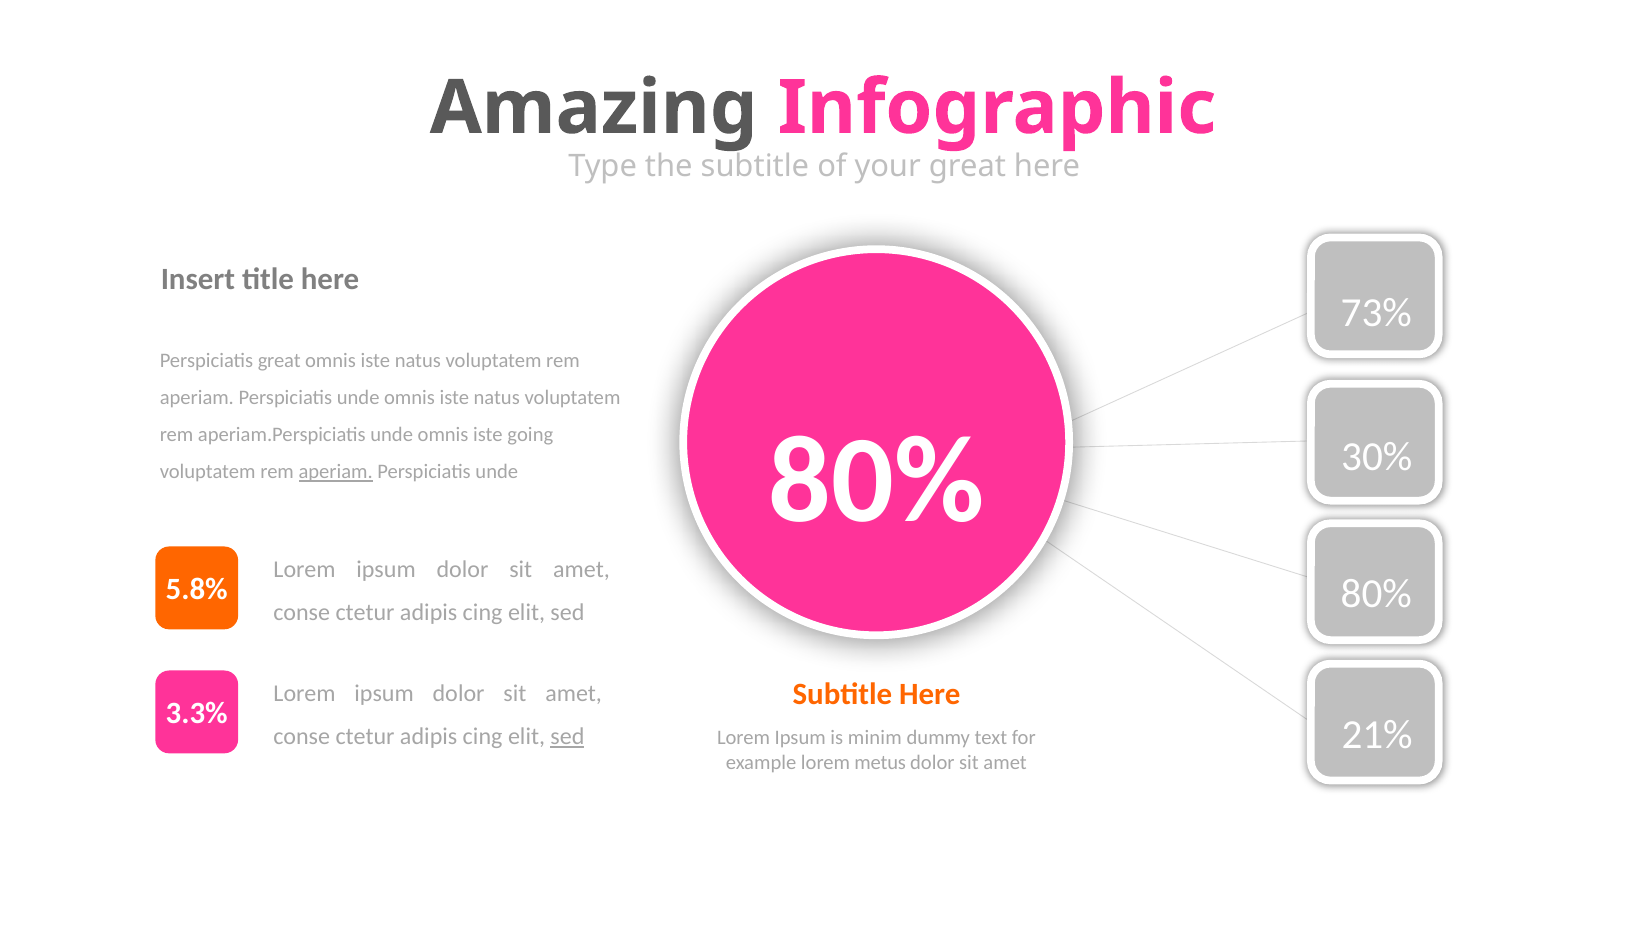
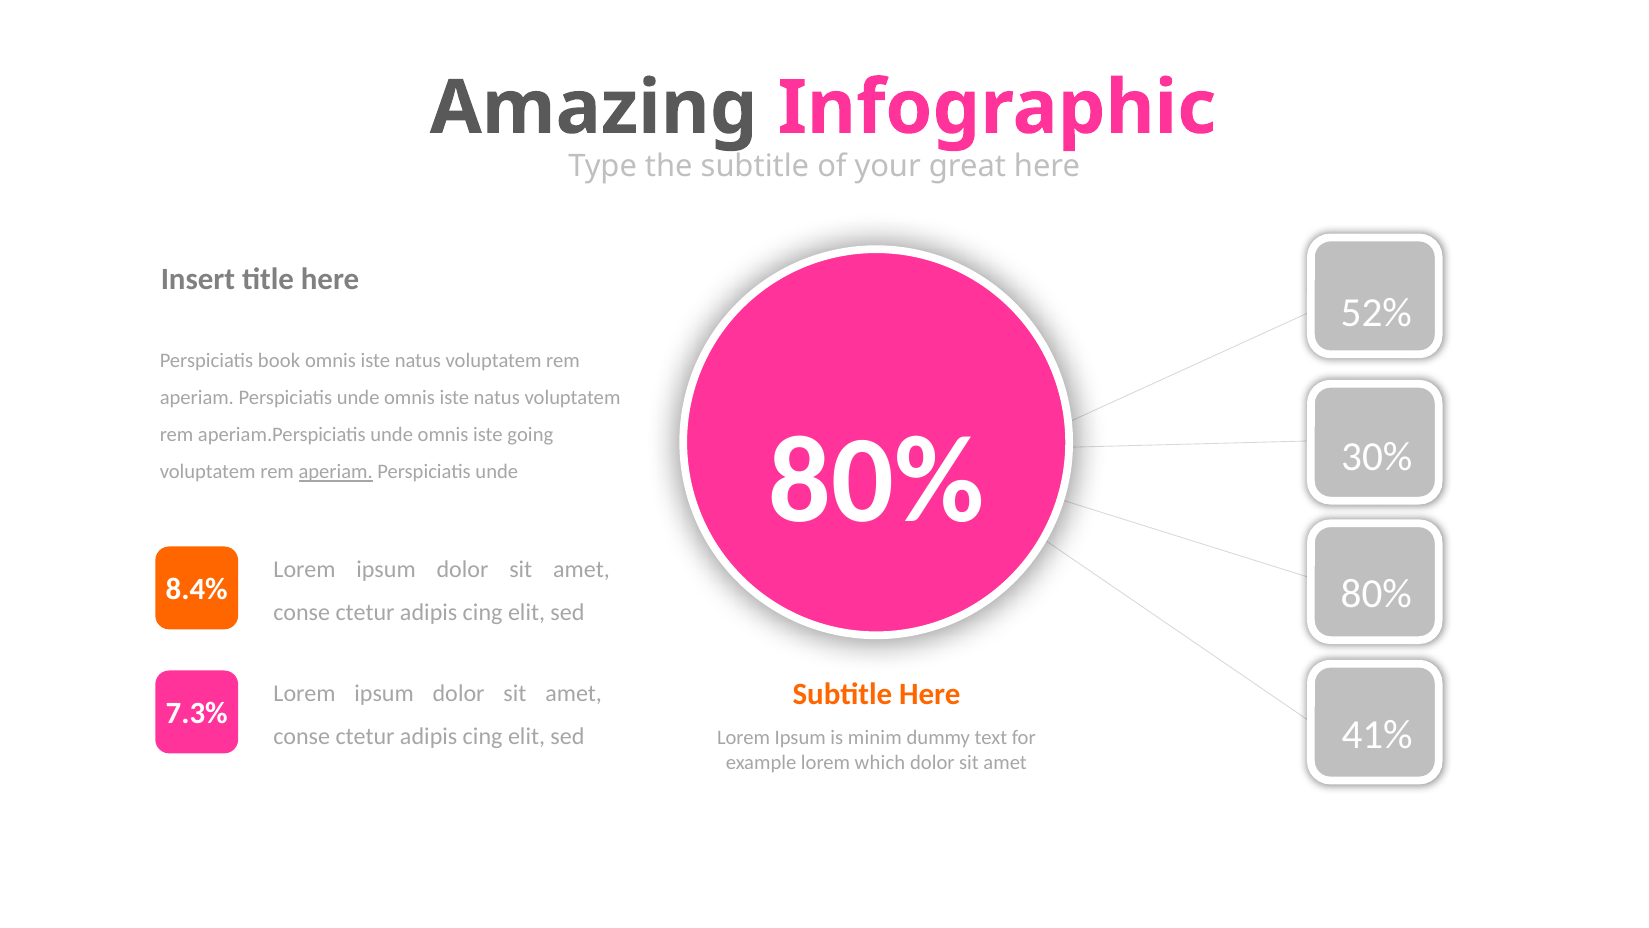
73%: 73% -> 52%
Perspiciatis great: great -> book
5.8%: 5.8% -> 8.4%
3.3%: 3.3% -> 7.3%
21%: 21% -> 41%
sed at (567, 736) underline: present -> none
metus: metus -> which
